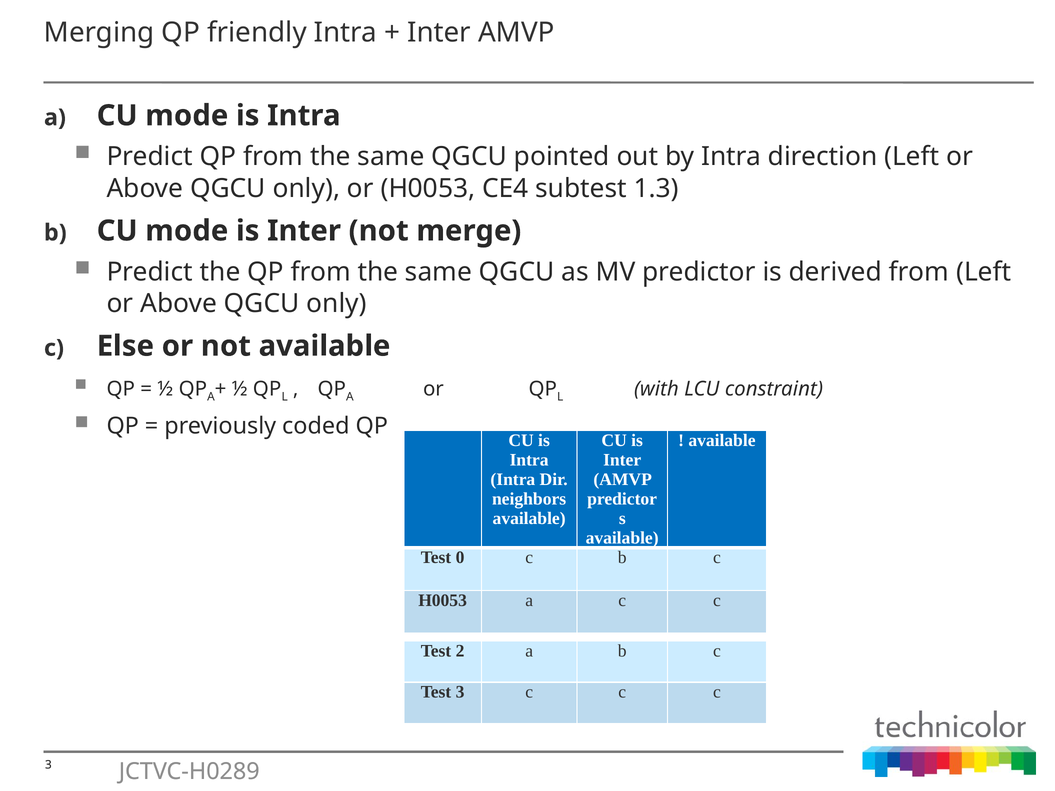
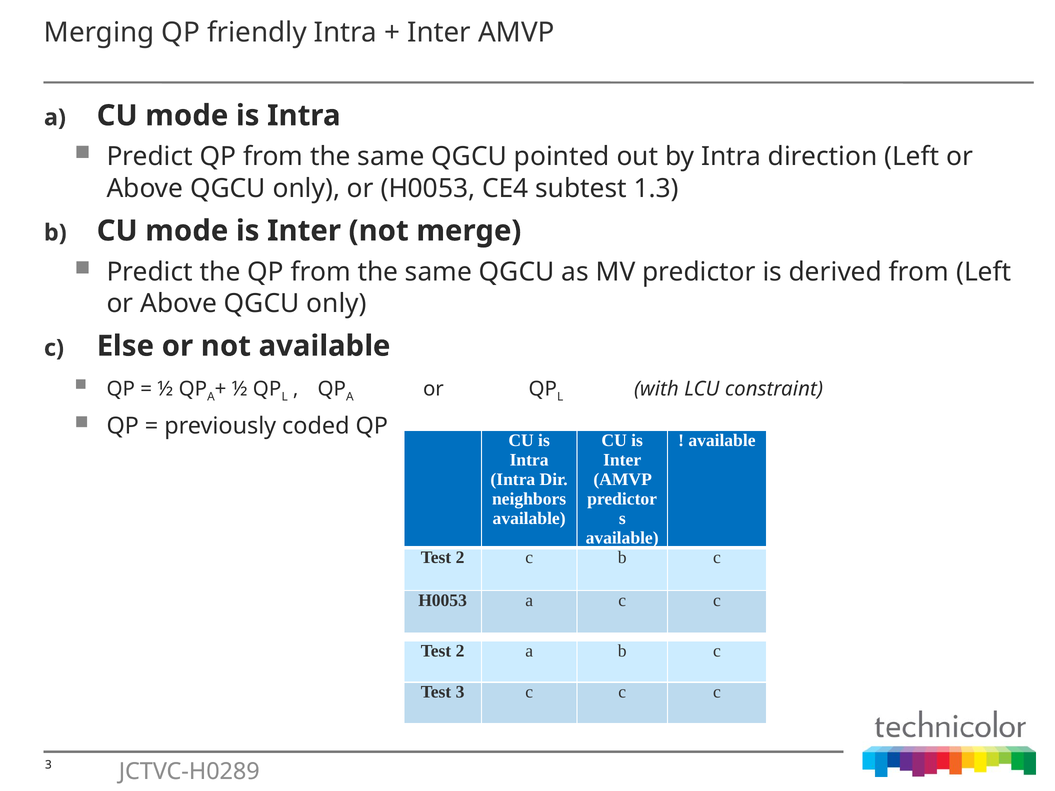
0 at (460, 558): 0 -> 2
